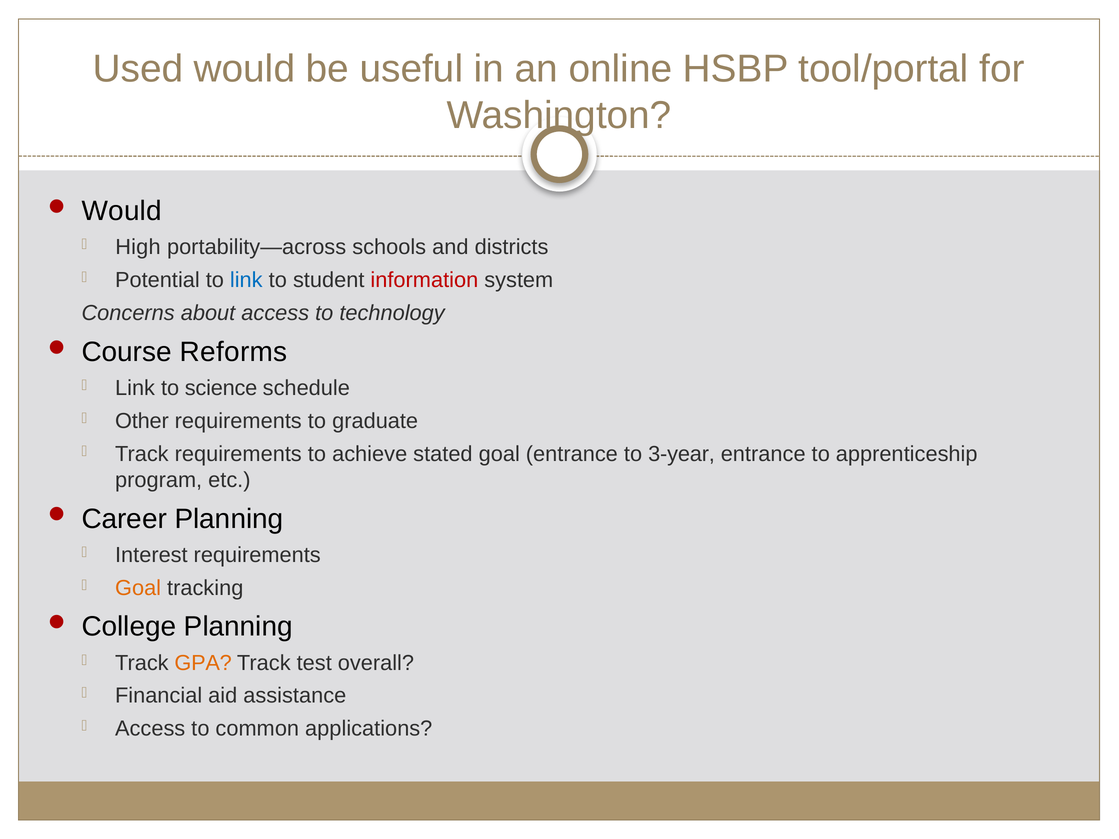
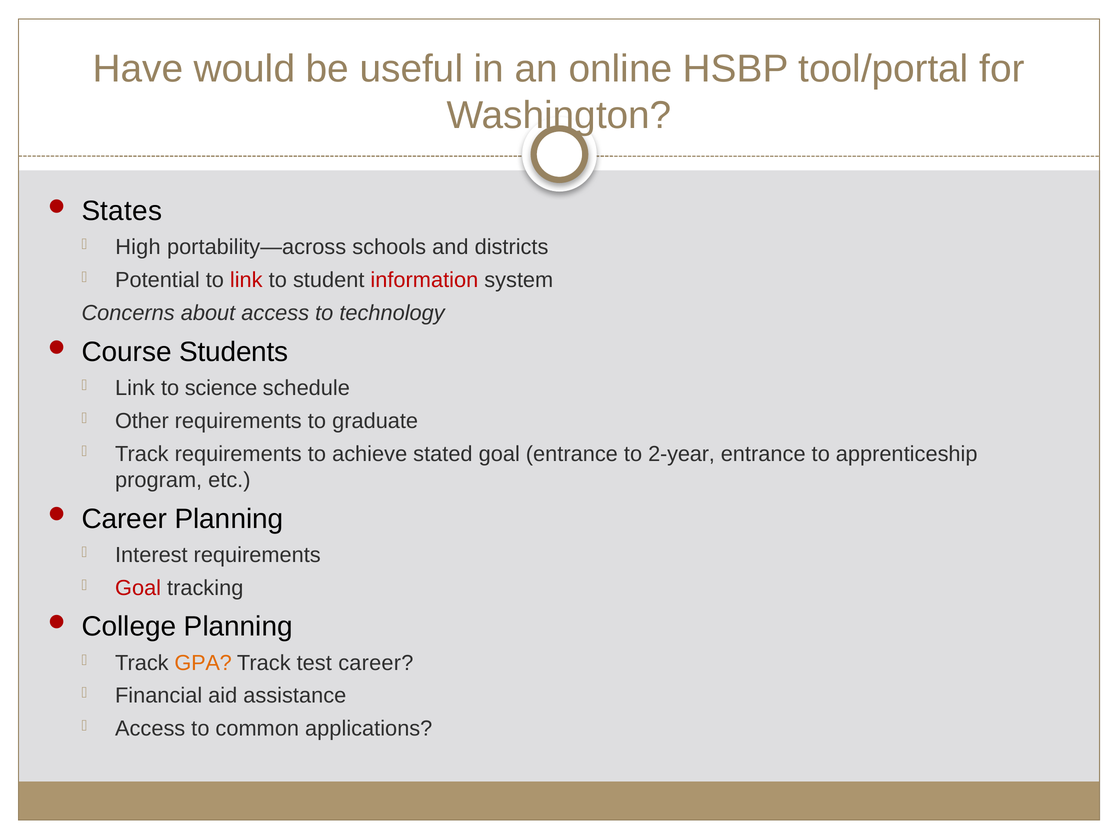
Used: Used -> Have
Would at (122, 211): Would -> States
link at (246, 280) colour: blue -> red
Reforms: Reforms -> Students
3-year: 3-year -> 2-year
Goal at (138, 588) colour: orange -> red
test overall: overall -> career
